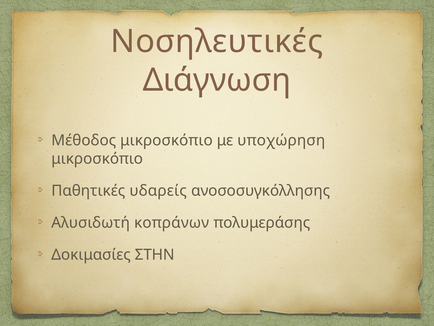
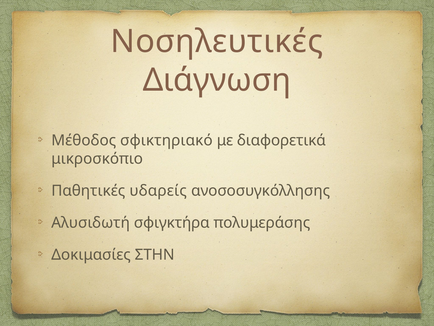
Μέθοδος μικροσκόπιο: μικροσκόπιο -> σφικτηριακό
υποχώρηση: υποχώρηση -> διαφορετικά
κοπράνων: κοπράνων -> σφιγκτήρα
